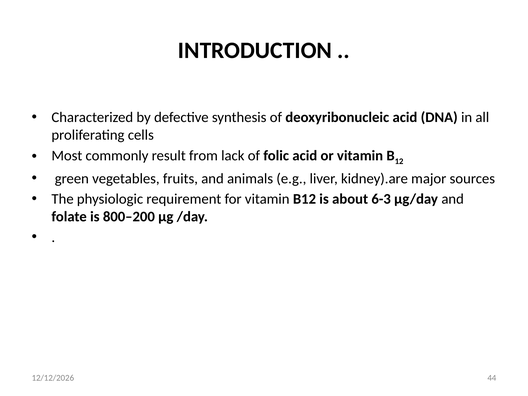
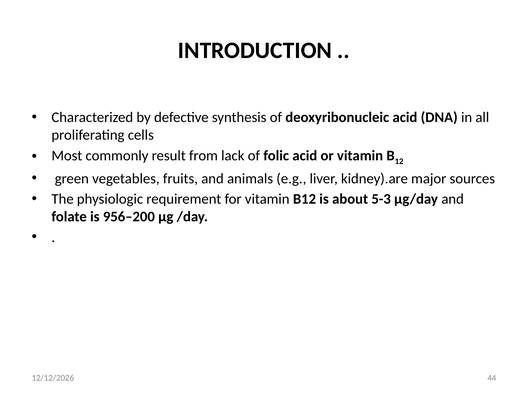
6-3: 6-3 -> 5-3
800–200: 800–200 -> 956–200
